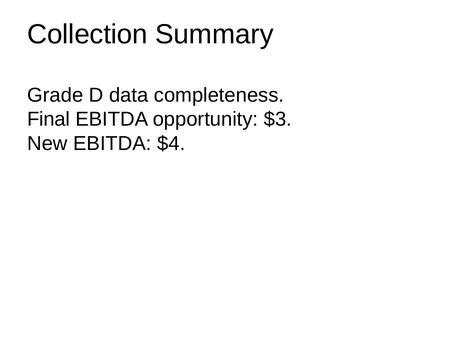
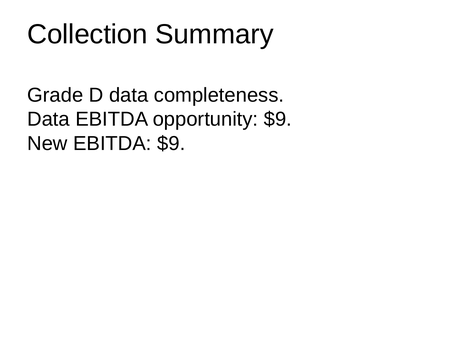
Final at (49, 119): Final -> Data
opportunity $3: $3 -> $9
EBITDA $4: $4 -> $9
